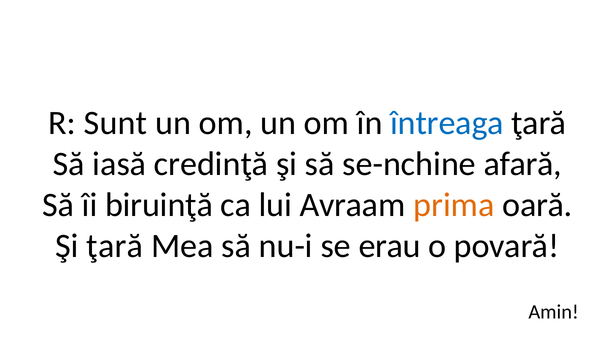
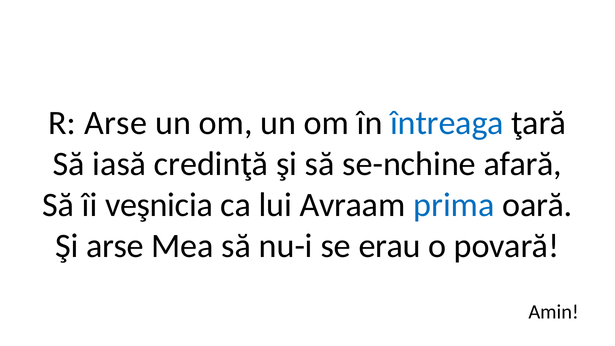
R Sunt: Sunt -> Arse
biruinţă: biruinţă -> veşnicia
prima colour: orange -> blue
Şi ţară: ţară -> arse
